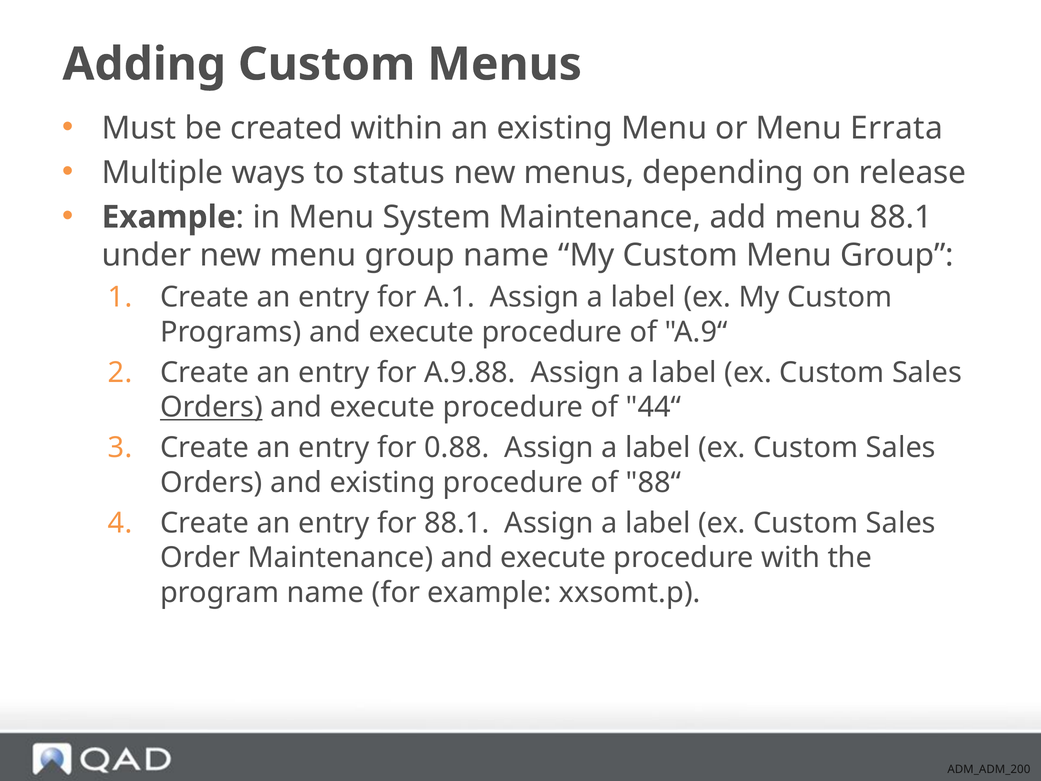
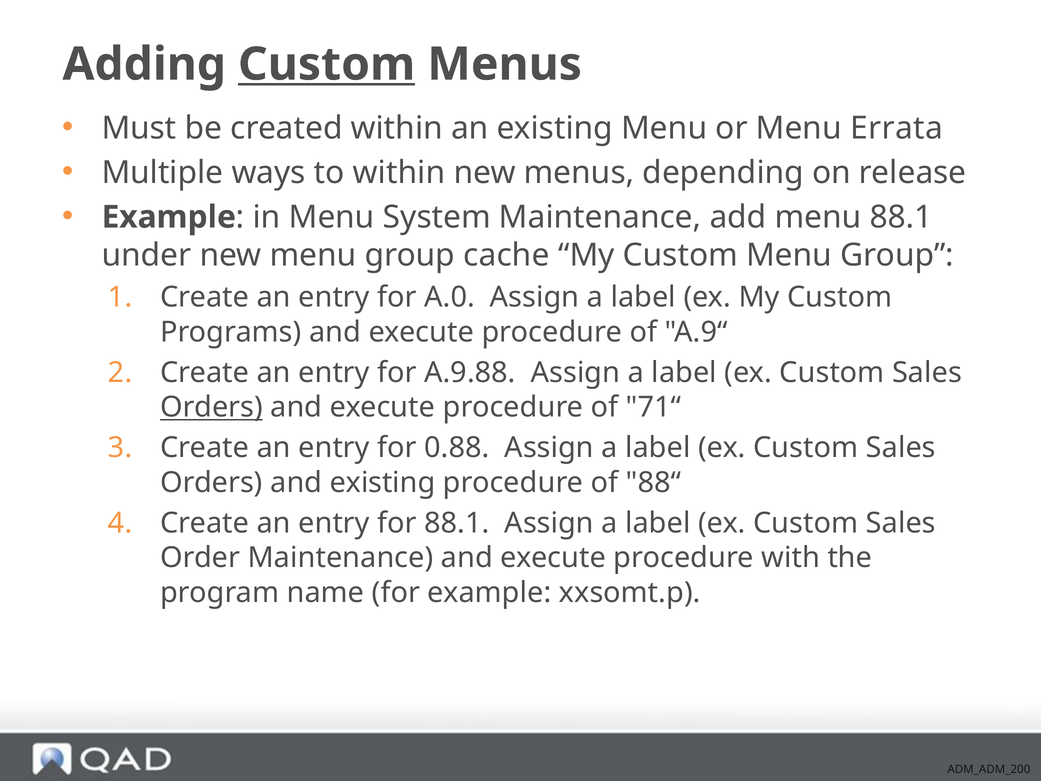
Custom at (327, 64) underline: none -> present
to status: status -> within
group name: name -> cache
A.1: A.1 -> A.0
44“: 44“ -> 71“
